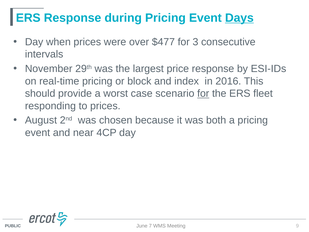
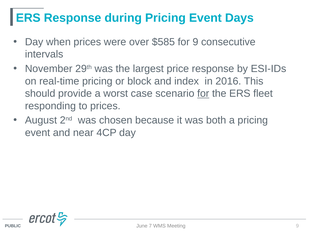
Days underline: present -> none
$477: $477 -> $585
for 3: 3 -> 9
